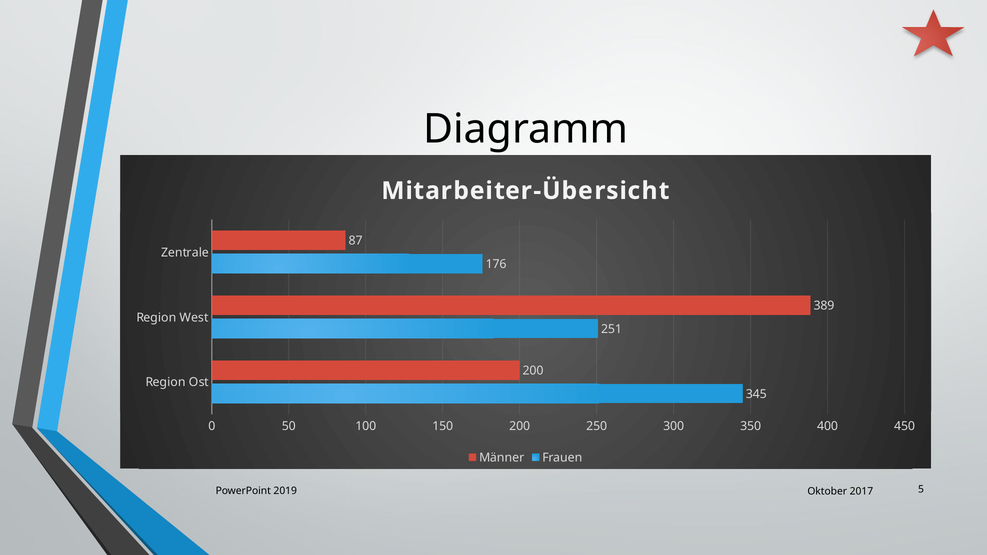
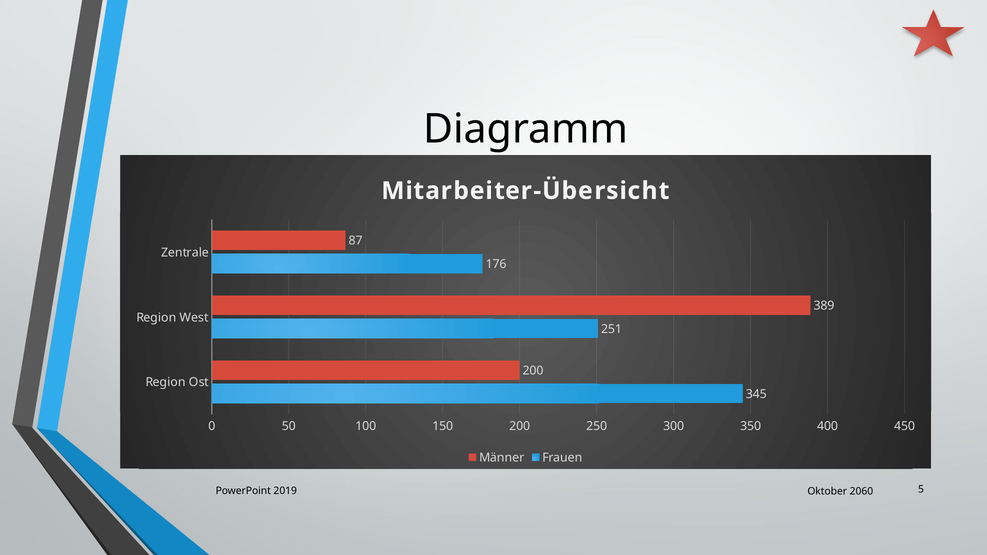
2017: 2017 -> 2060
